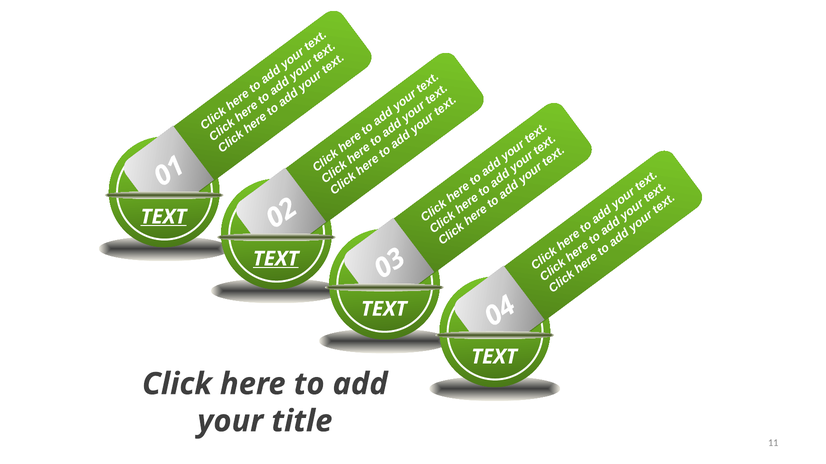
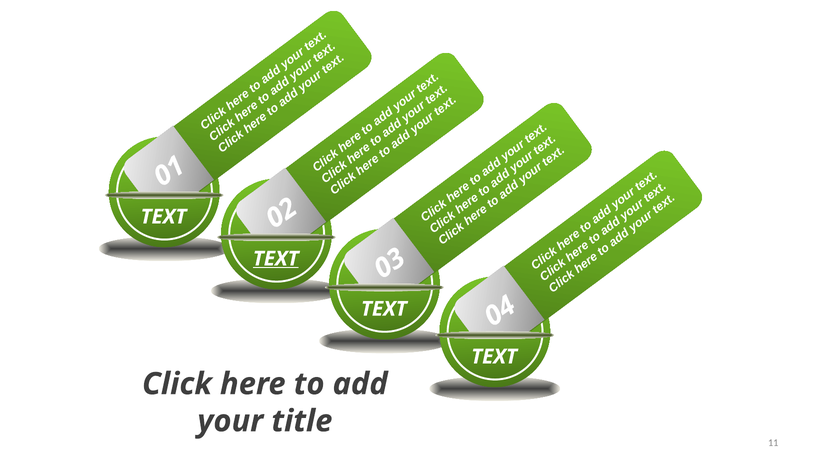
TEXT at (163, 217) underline: present -> none
